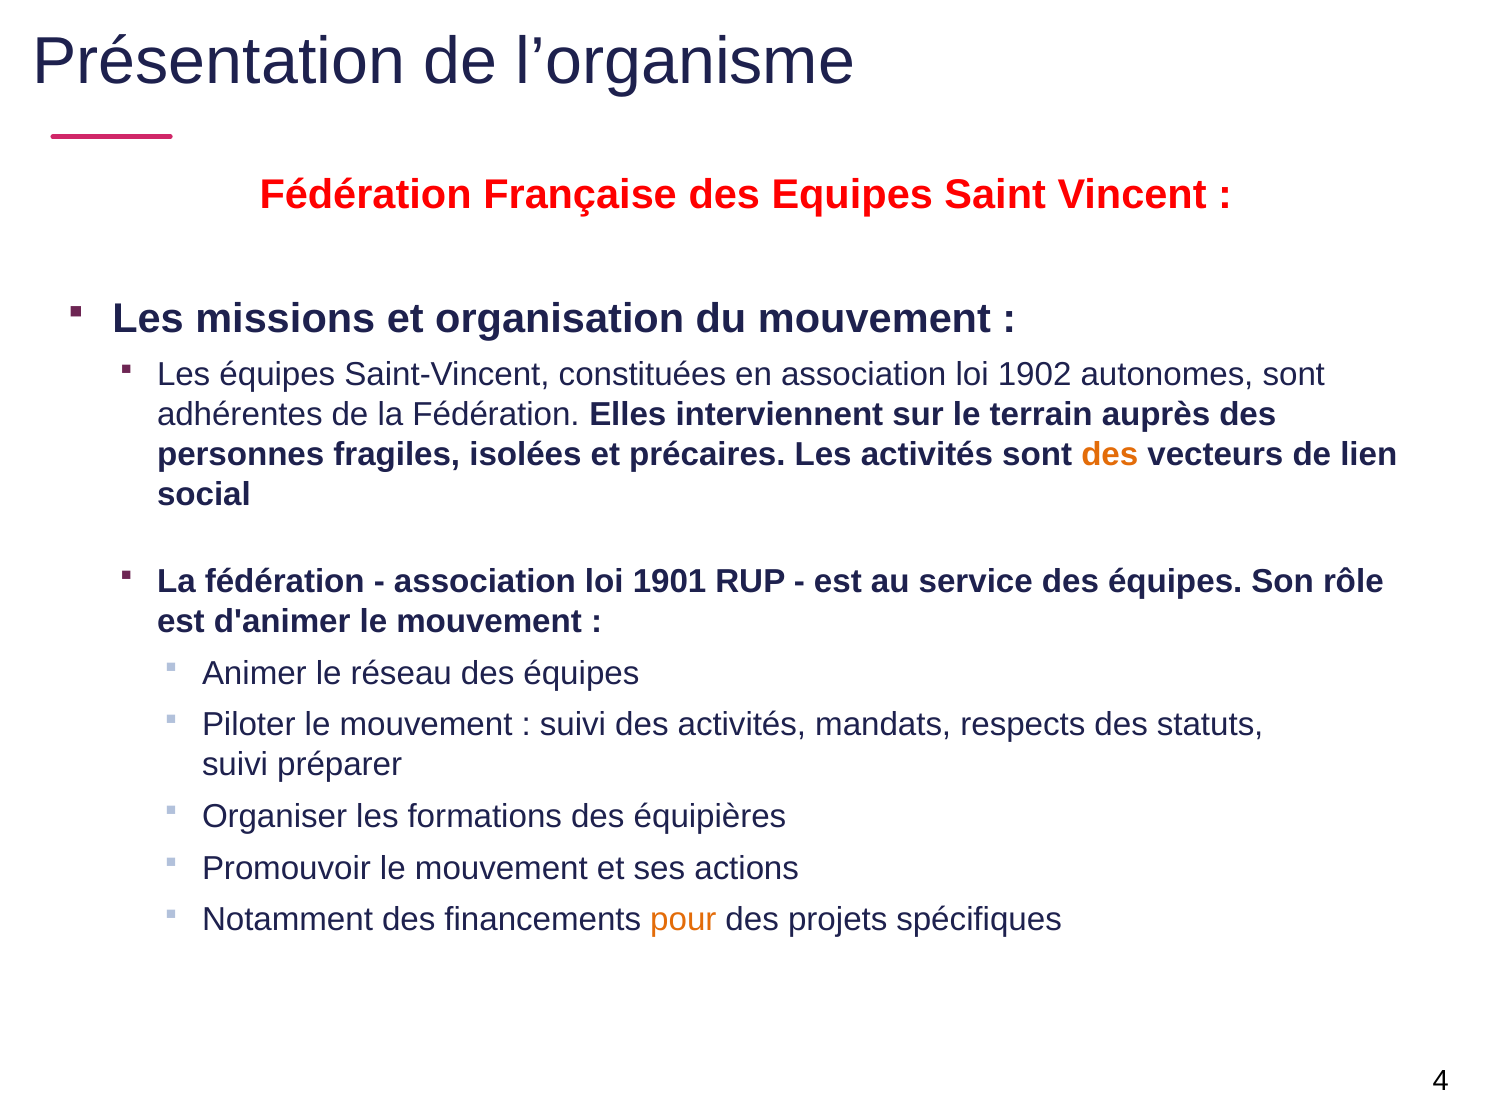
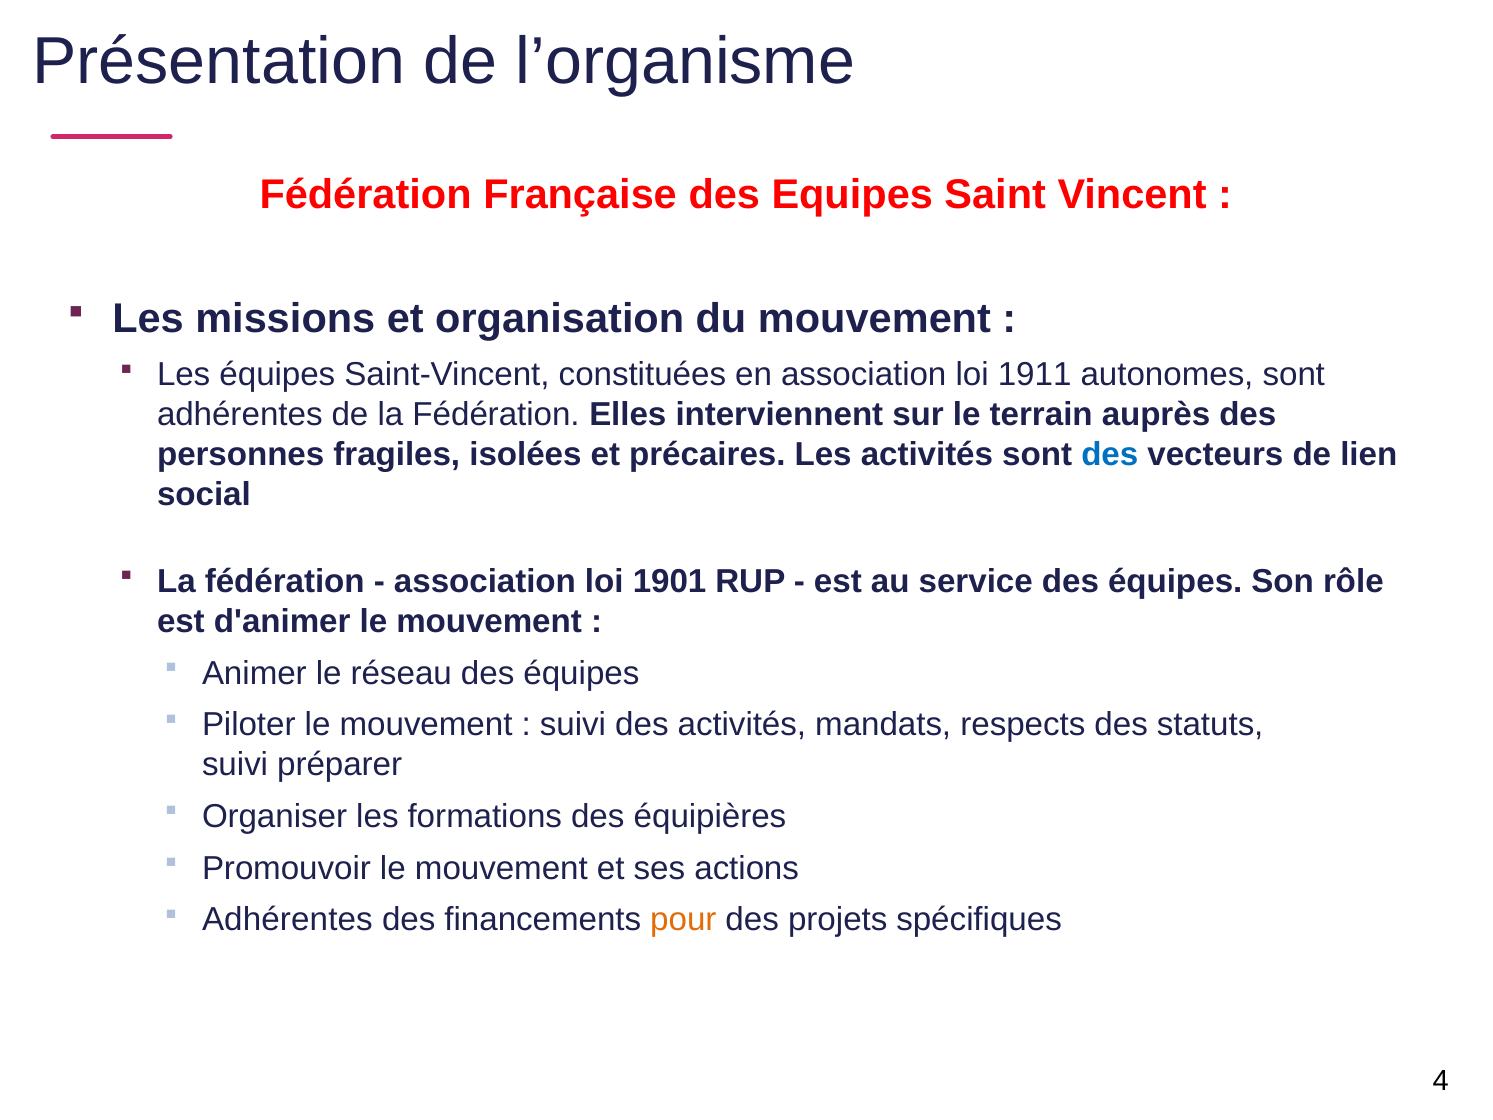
1902: 1902 -> 1911
des at (1110, 454) colour: orange -> blue
Notamment at (287, 920): Notamment -> Adhérentes
